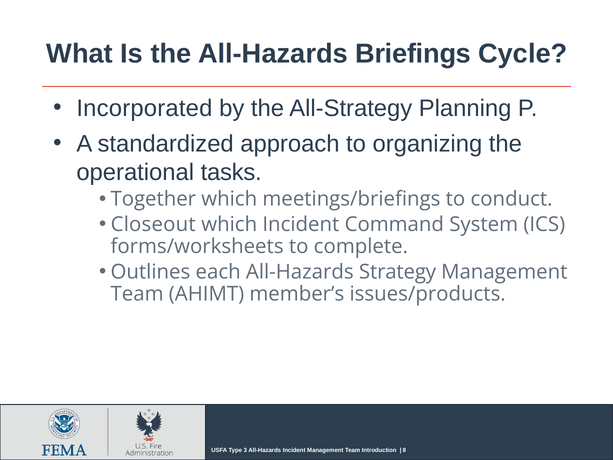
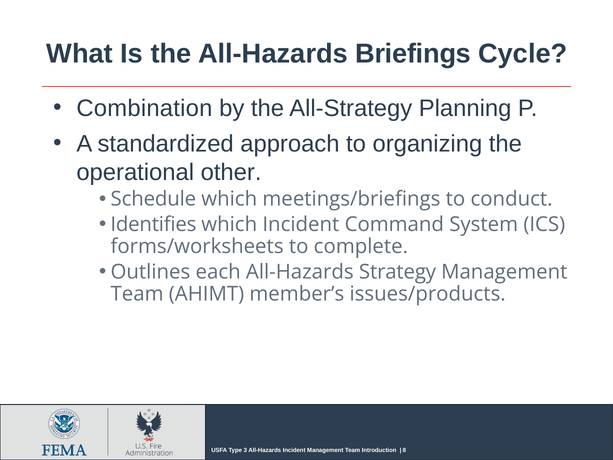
Incorporated: Incorporated -> Combination
tasks: tasks -> other
Together: Together -> Schedule
Closeout: Closeout -> Identifies
